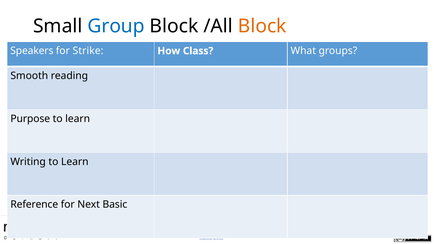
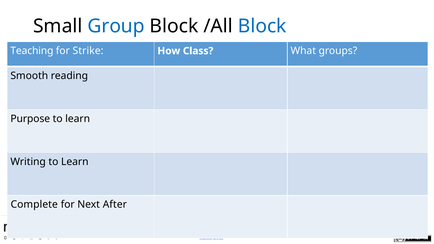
Block at (262, 26) colour: orange -> blue
Speakers: Speakers -> Teaching
Reference: Reference -> Complete
Basic: Basic -> After
